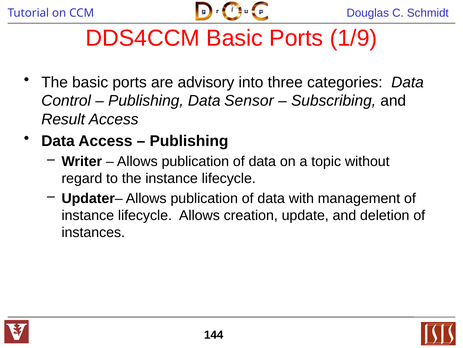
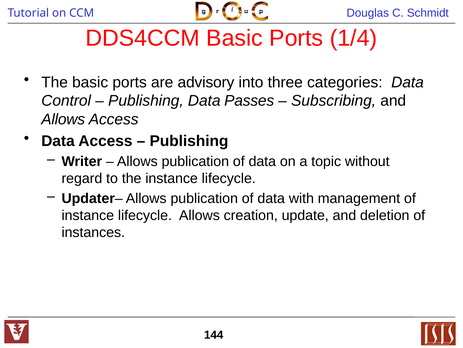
1/9: 1/9 -> 1/4
Sensor: Sensor -> Passes
Result at (63, 119): Result -> Allows
